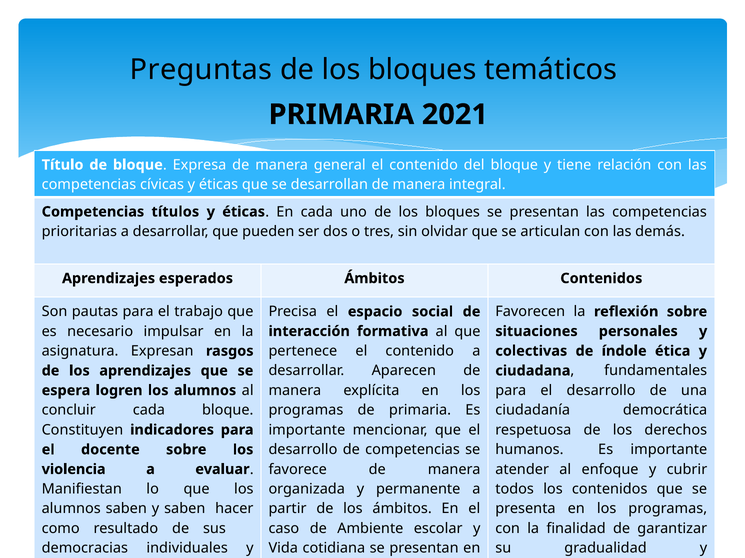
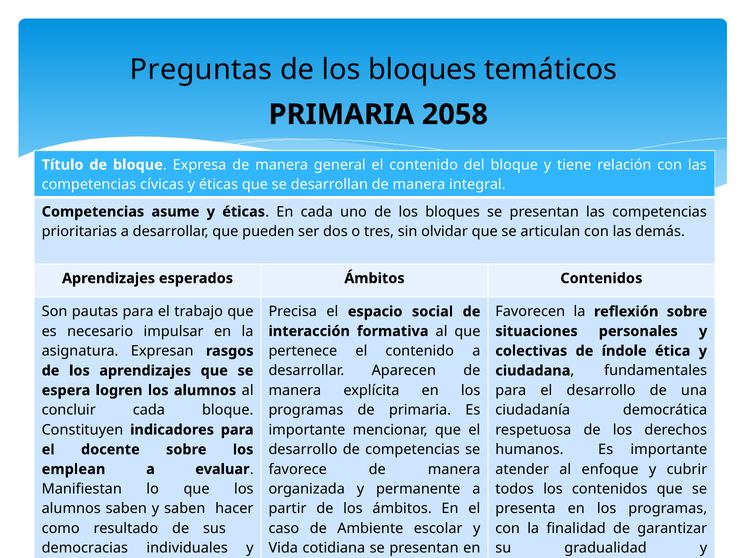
2021: 2021 -> 2058
títulos: títulos -> asume
violencia: violencia -> emplean
